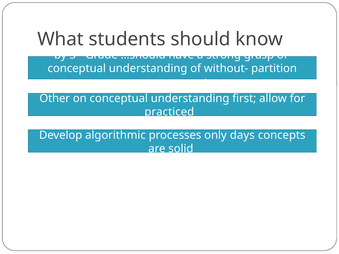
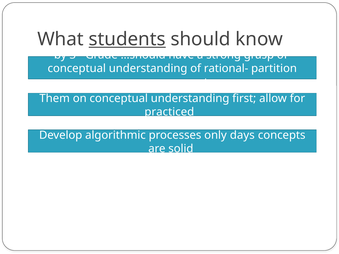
students underline: none -> present
without-: without- -> rational-
Other: Other -> Them
